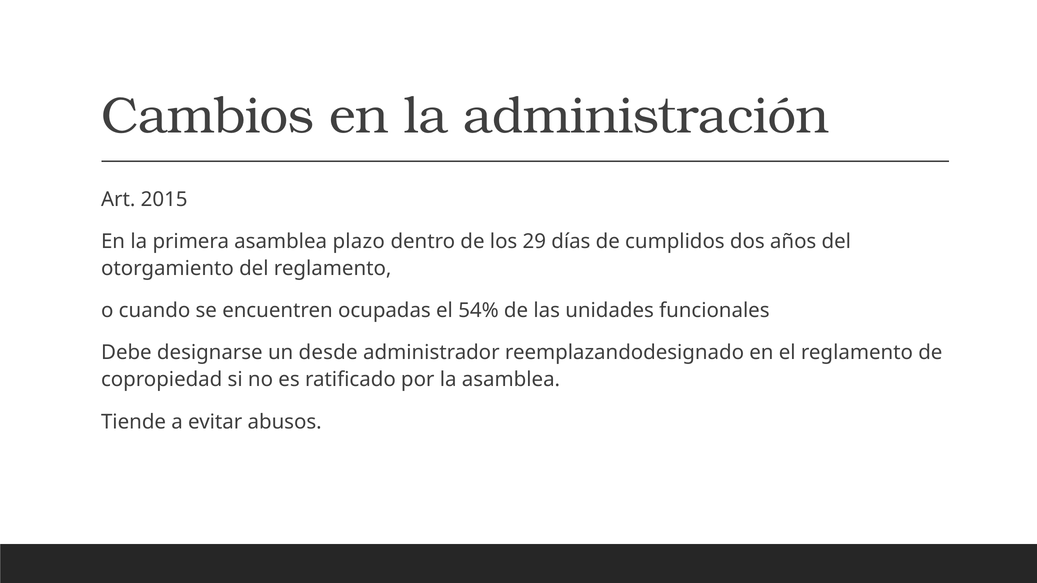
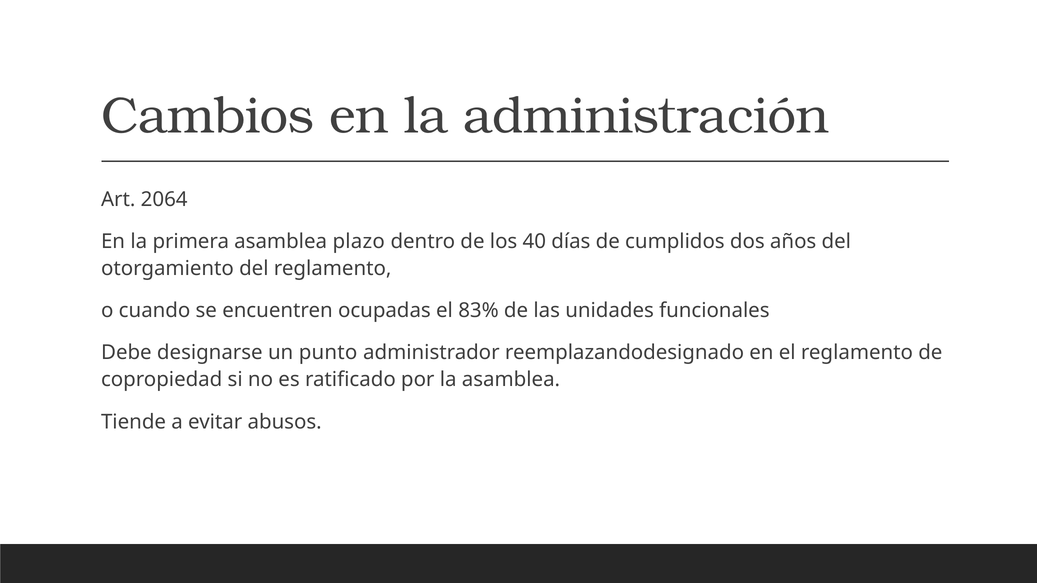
2015: 2015 -> 2064
29: 29 -> 40
54%: 54% -> 83%
desde: desde -> punto
